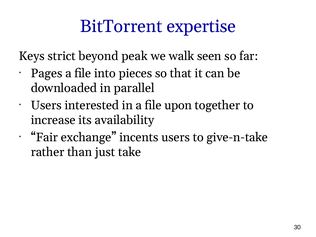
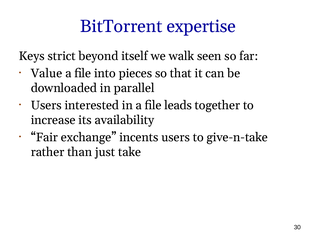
peak: peak -> itself
Pages: Pages -> Value
upon: upon -> leads
